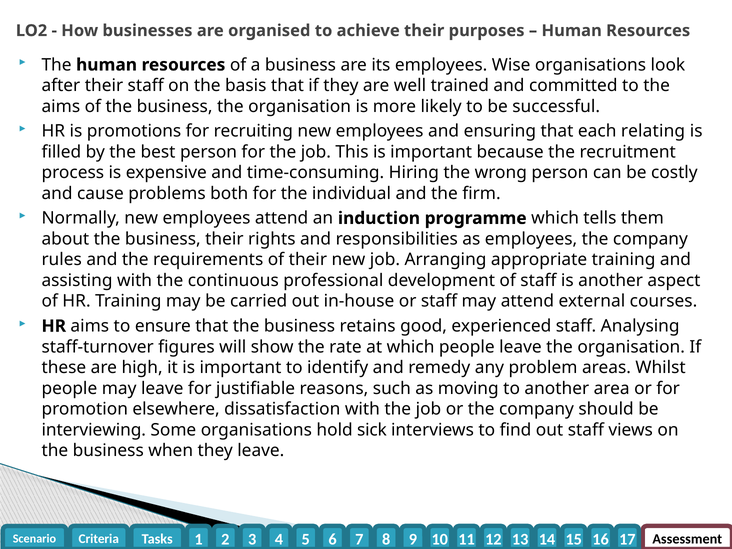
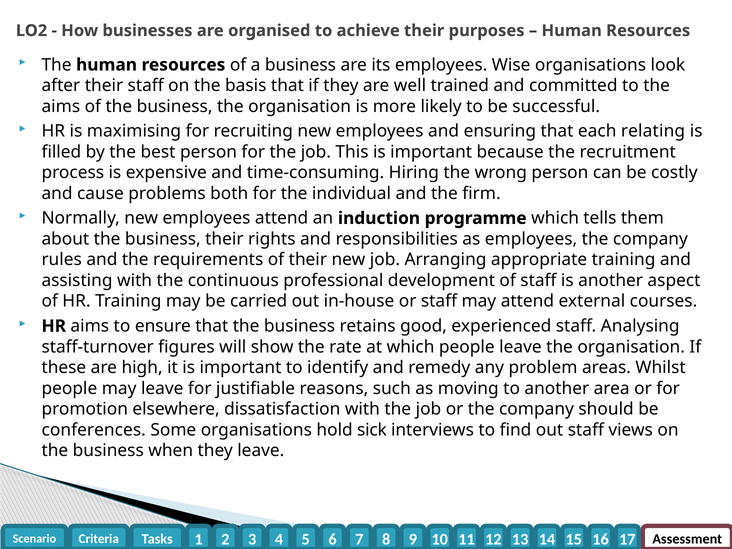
promotions: promotions -> maximising
interviewing: interviewing -> conferences
